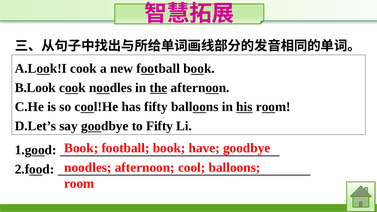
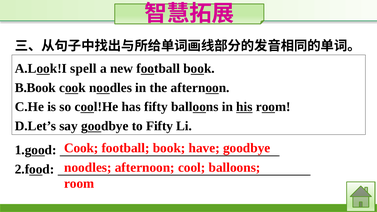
A.Look!I cook: cook -> spell
B.Look: B.Look -> B.Book
the underline: present -> none
Book at (81, 148): Book -> Cook
